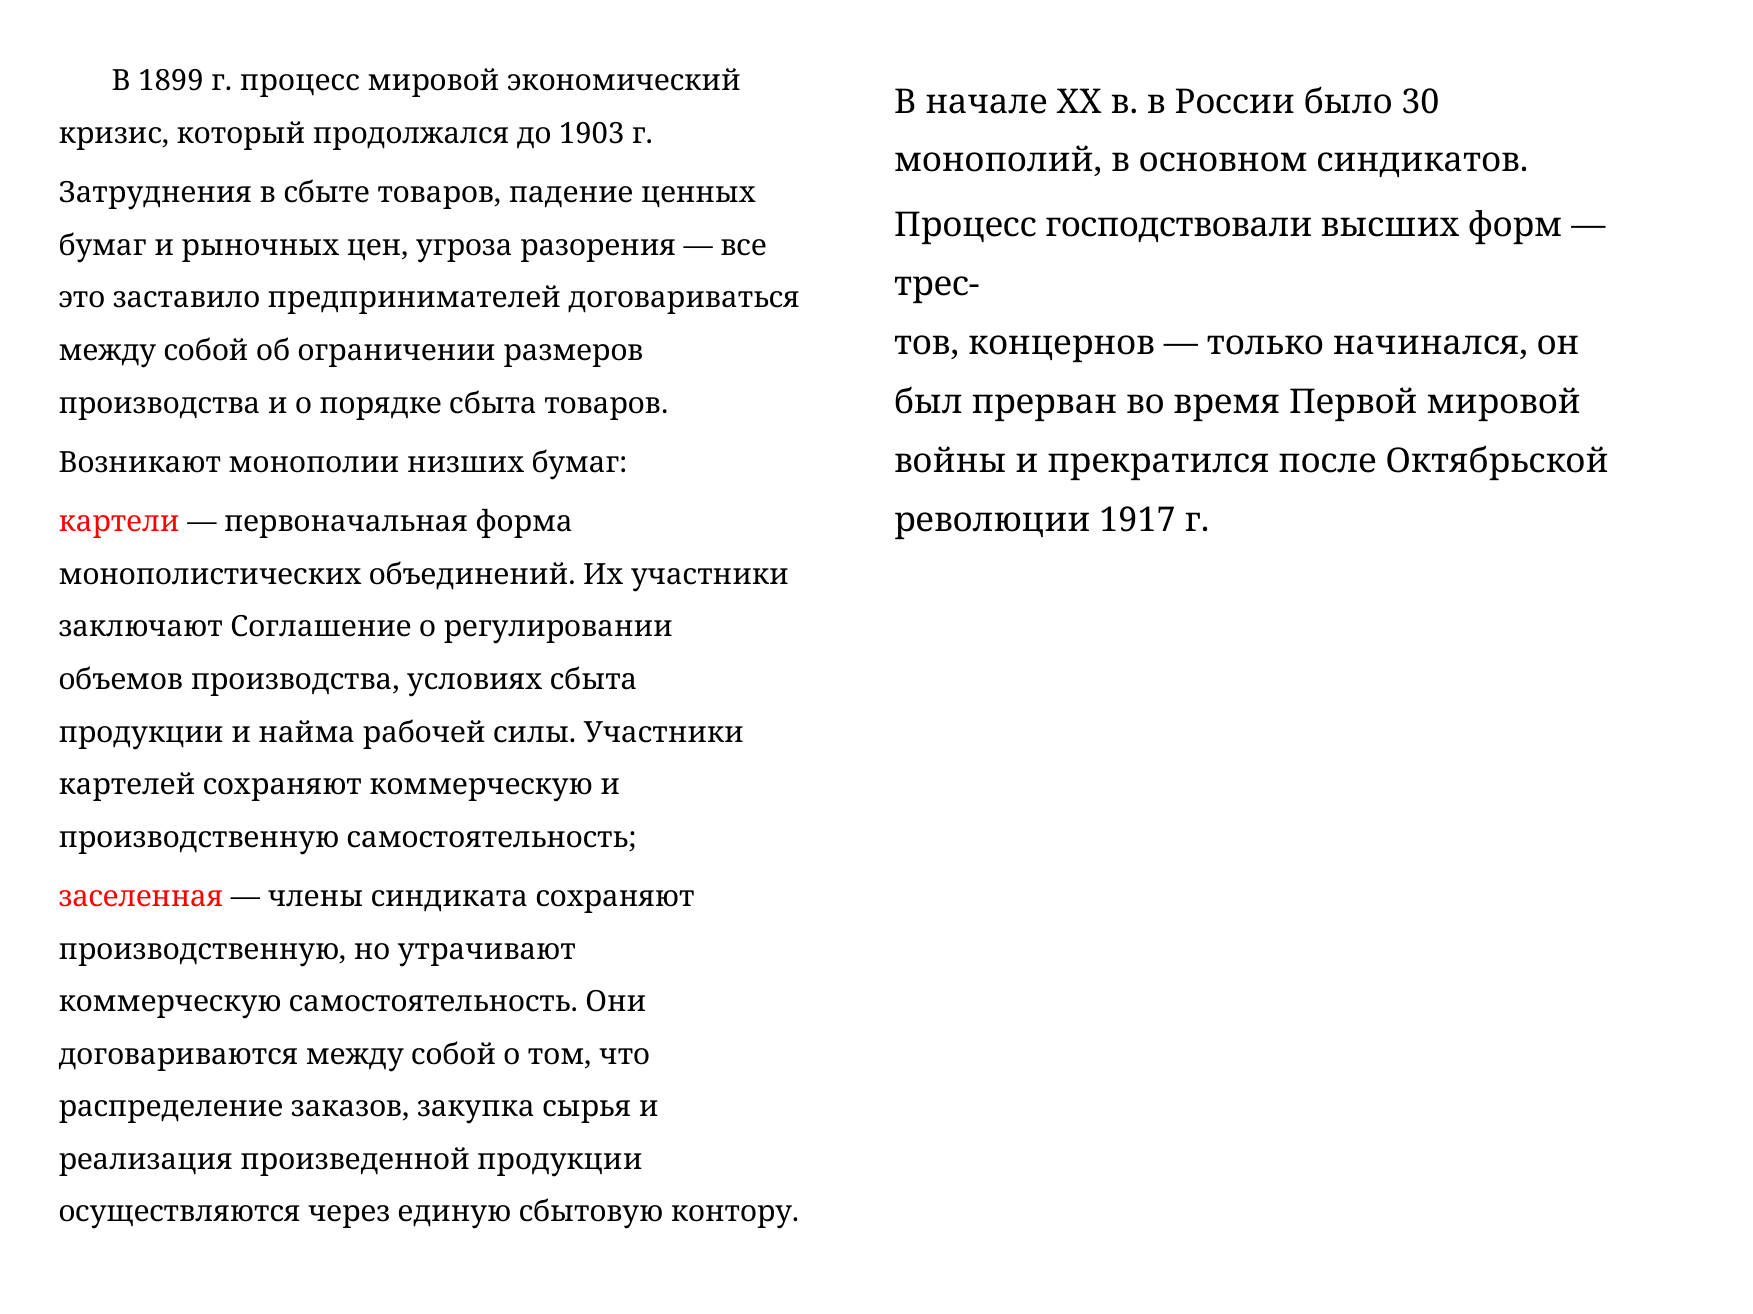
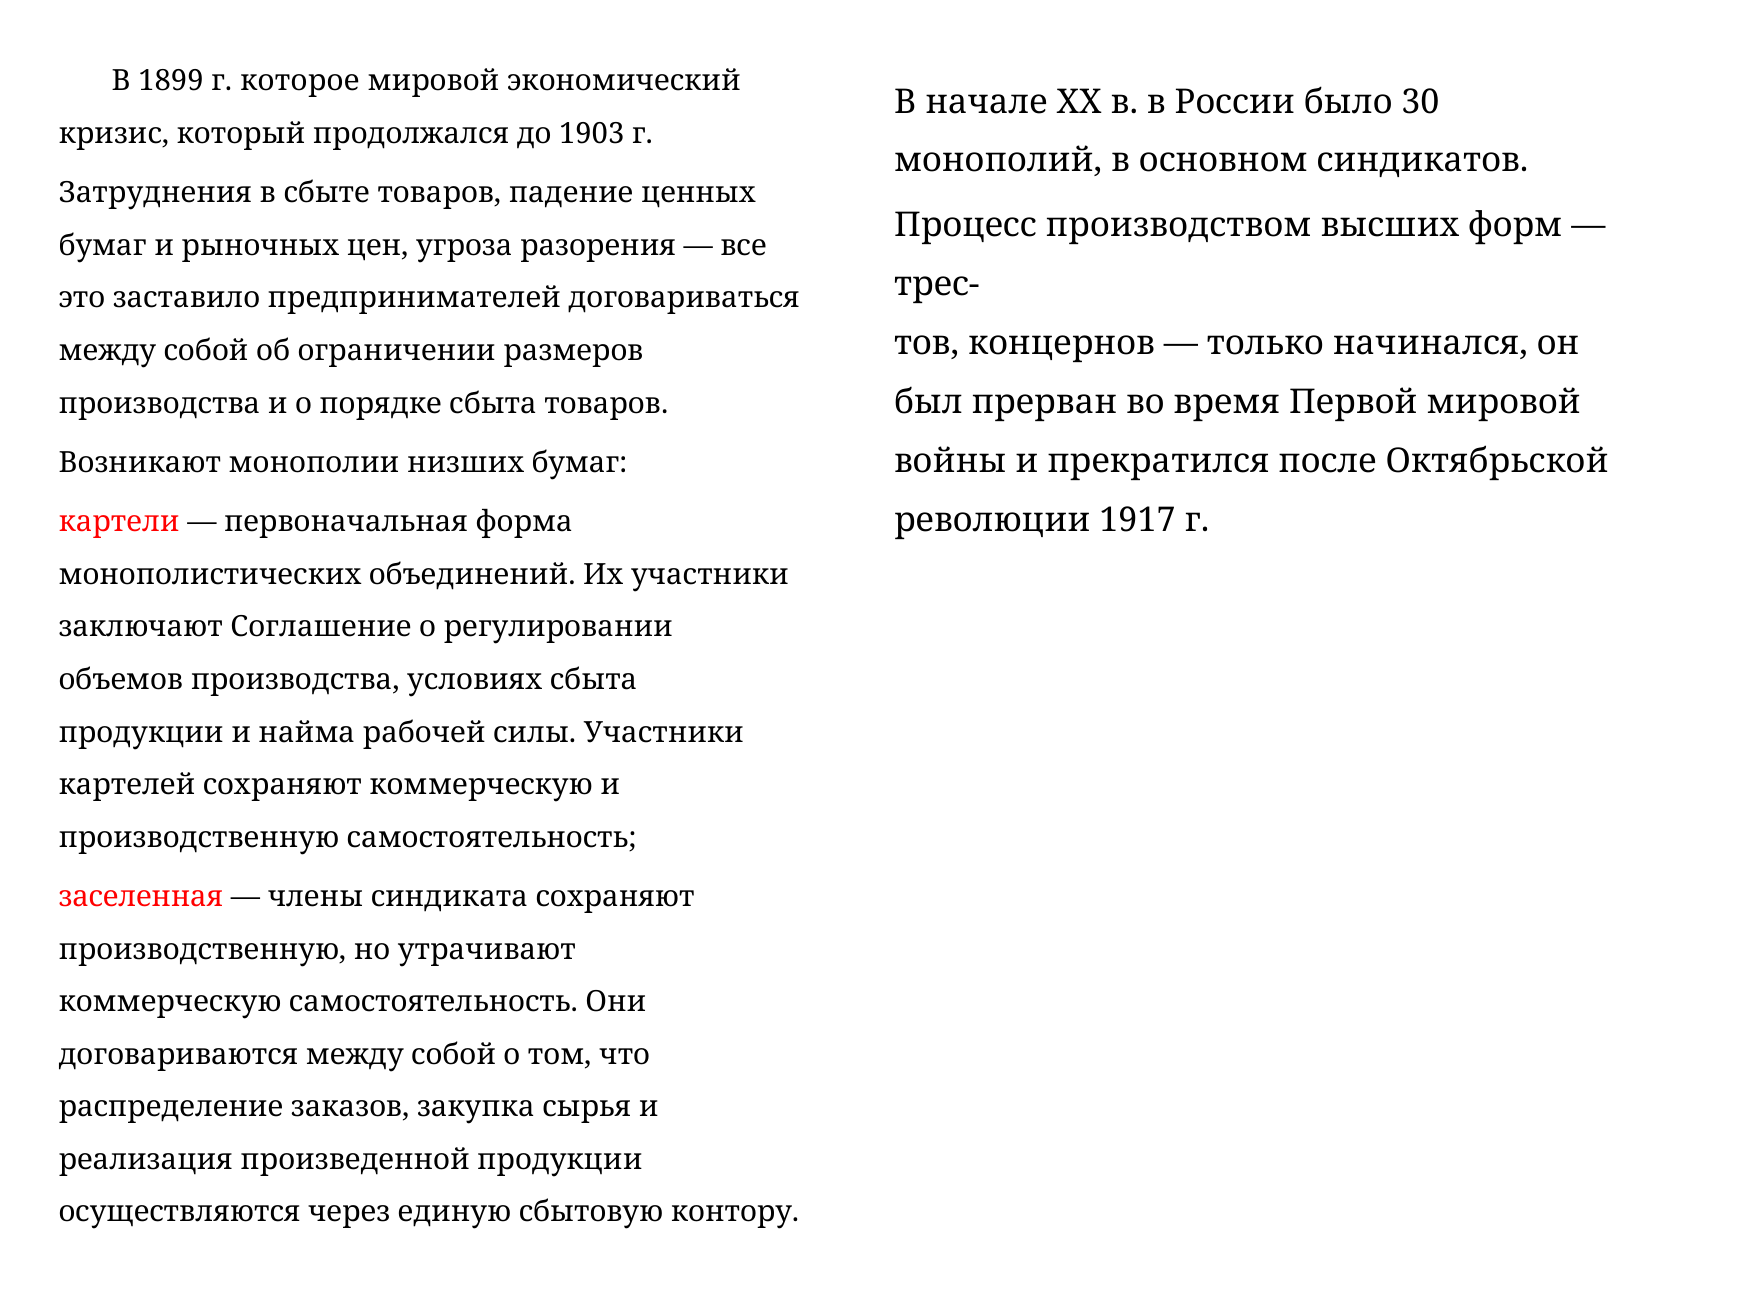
г процесс: процесс -> которое
господствовали: господствовали -> производством
